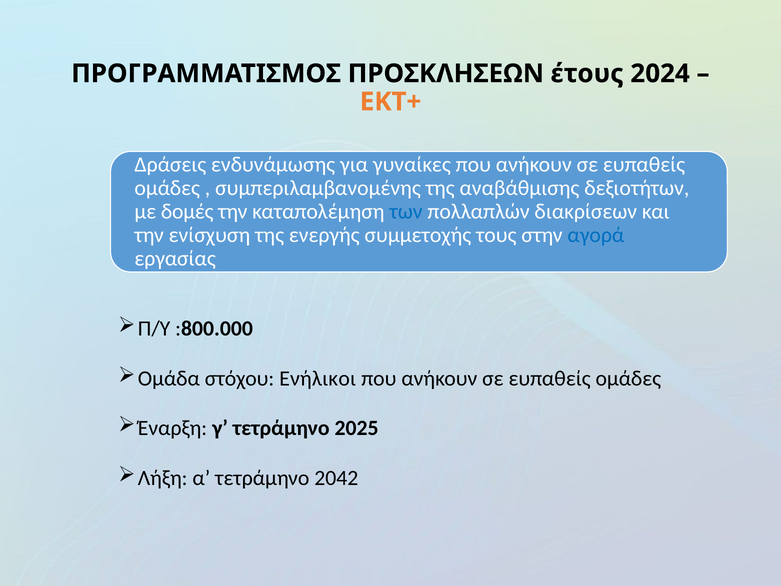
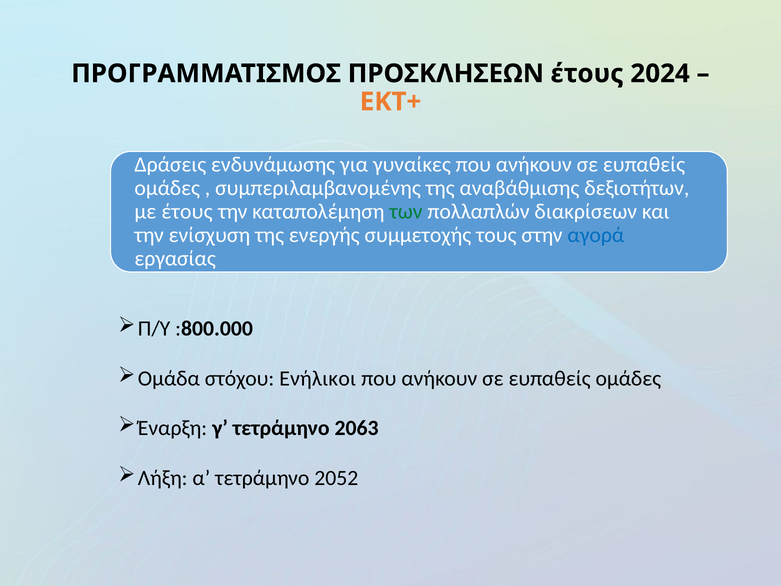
με δομές: δομές -> έτους
των colour: blue -> green
2025: 2025 -> 2063
2042: 2042 -> 2052
